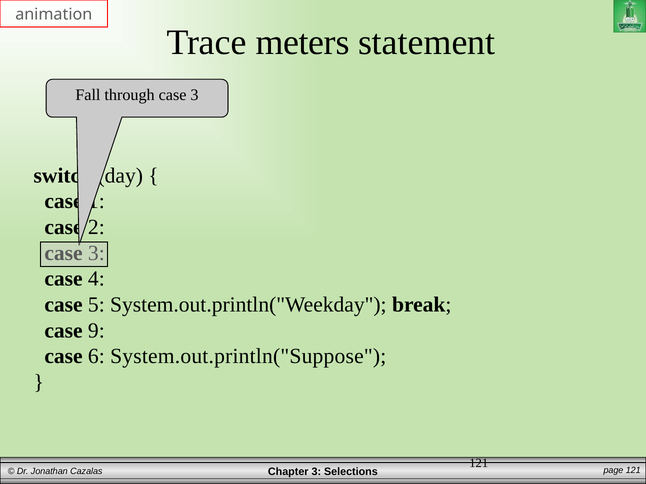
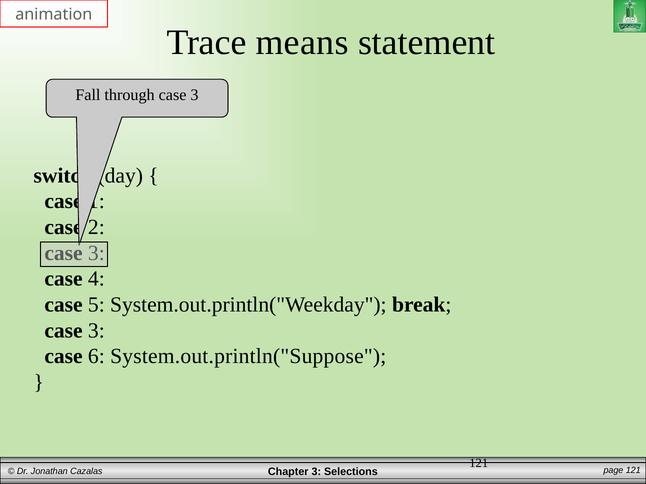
meters: meters -> means
9 at (96, 331): 9 -> 3
